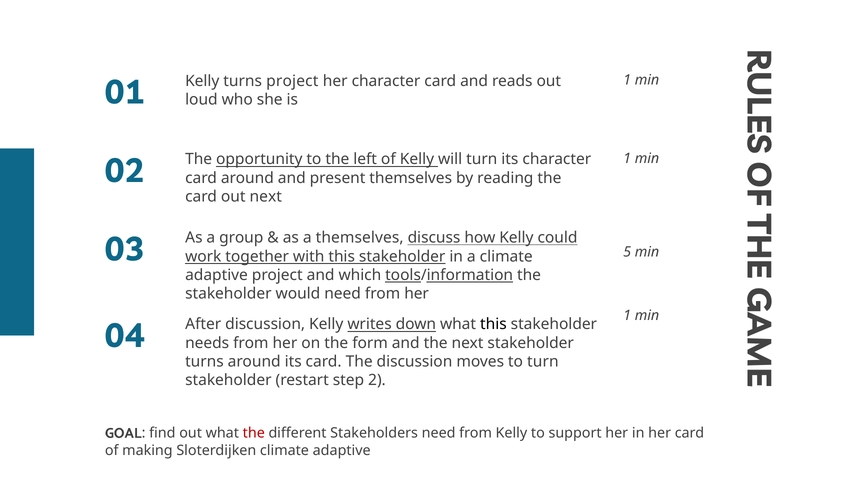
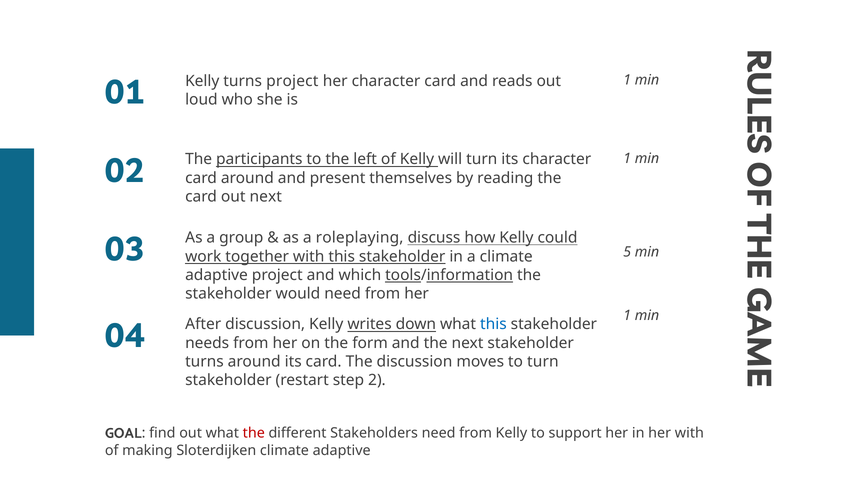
opportunity: opportunity -> participants
a themselves: themselves -> roleplaying
this at (493, 325) colour: black -> blue
her card: card -> with
